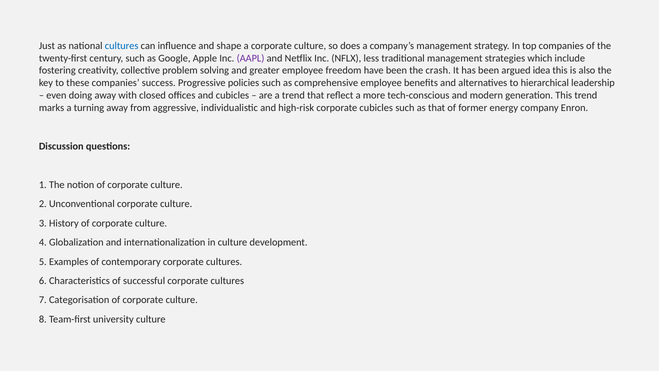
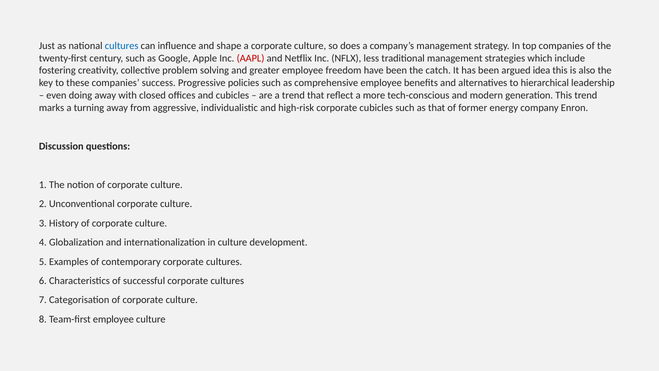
AAPL colour: purple -> red
crash: crash -> catch
Team-first university: university -> employee
